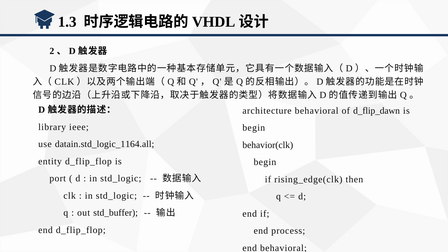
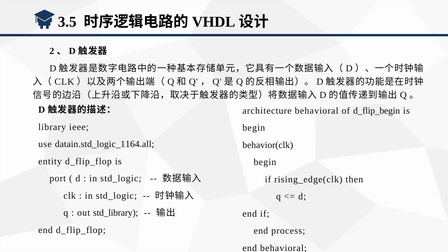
1.3: 1.3 -> 3.5
d_flip_dawn: d_flip_dawn -> d_flip_begin
std_buffer: std_buffer -> std_library
